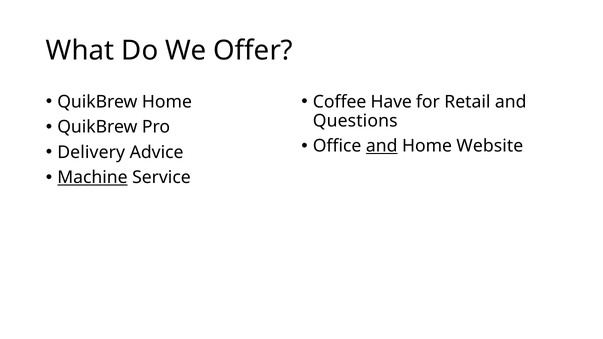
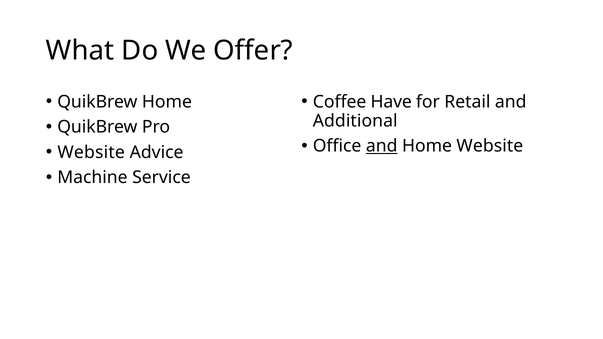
Questions: Questions -> Additional
Delivery at (91, 152): Delivery -> Website
Machine underline: present -> none
